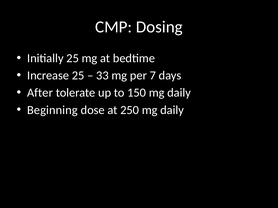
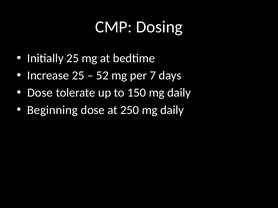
33: 33 -> 52
After at (40, 93): After -> Dose
